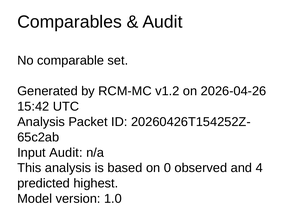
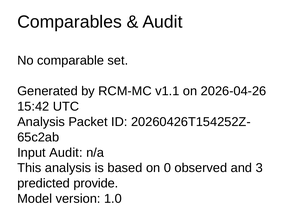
v1.2: v1.2 -> v1.1
4: 4 -> 3
highest: highest -> provide
